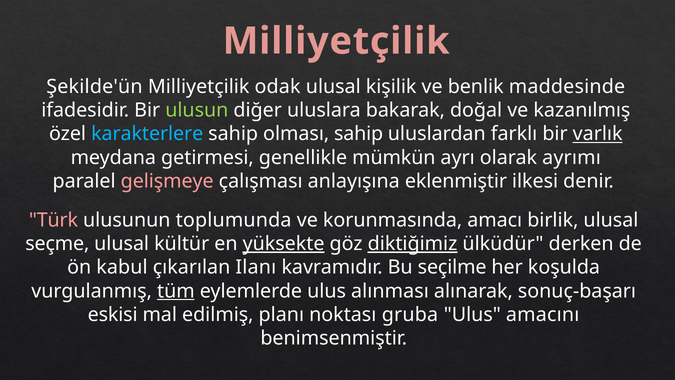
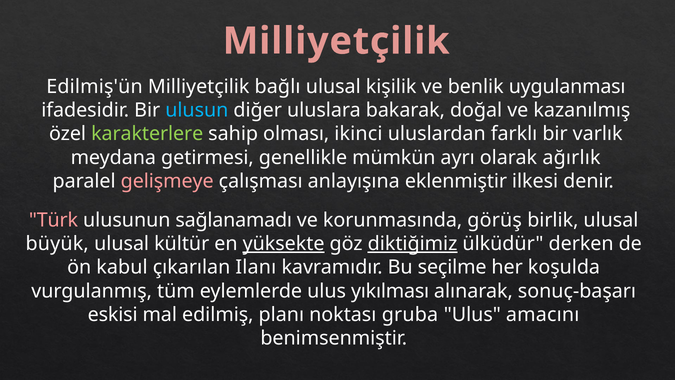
Şekilde'ün: Şekilde'ün -> Edilmiş'ün
odak: odak -> bağlı
maddesinde: maddesinde -> uygulanması
ulusun colour: light green -> light blue
karakterlere colour: light blue -> light green
olması sahip: sahip -> ikinci
varlık underline: present -> none
ayrımı: ayrımı -> ağırlık
toplumunda: toplumunda -> sağlanamadı
amacı: amacı -> görüş
seçme: seçme -> büyük
tüm underline: present -> none
alınması: alınması -> yıkılması
